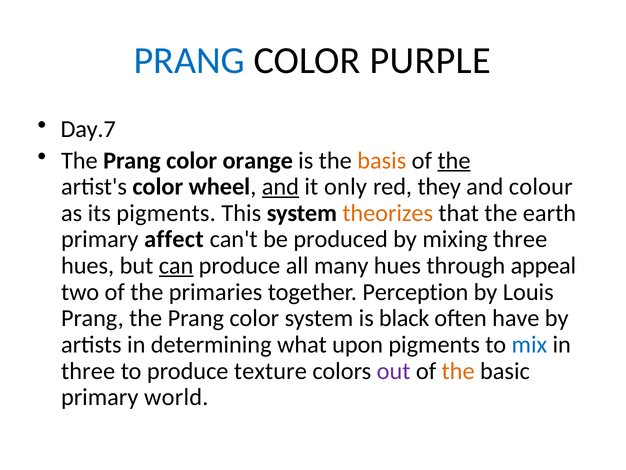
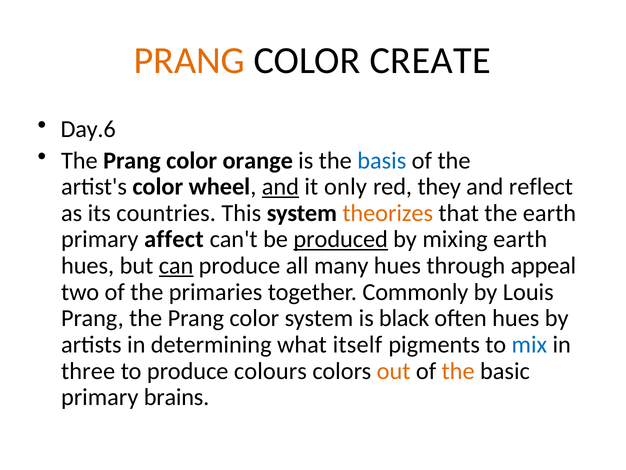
PRANG at (189, 61) colour: blue -> orange
PURPLE: PURPLE -> CREATE
Day.7: Day.7 -> Day.6
basis colour: orange -> blue
the at (454, 160) underline: present -> none
colour: colour -> reflect
its pigments: pigments -> countries
produced underline: none -> present
mixing three: three -> earth
Perception: Perception -> Commonly
often have: have -> hues
upon: upon -> itself
texture: texture -> colours
out colour: purple -> orange
world: world -> brains
